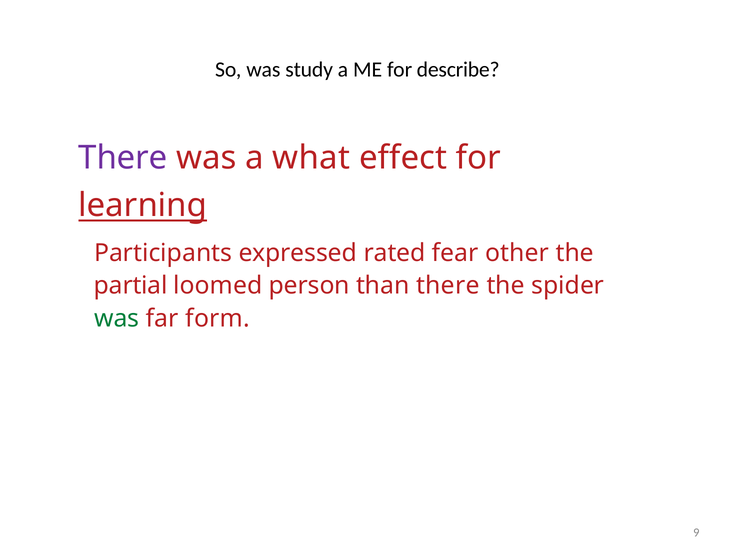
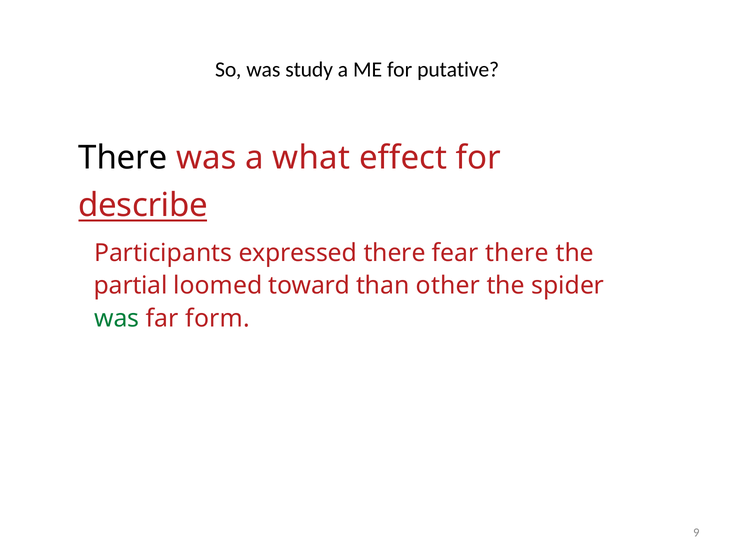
describe: describe -> putative
There at (123, 158) colour: purple -> black
learning: learning -> describe
expressed rated: rated -> there
fear other: other -> there
person: person -> toward
than there: there -> other
